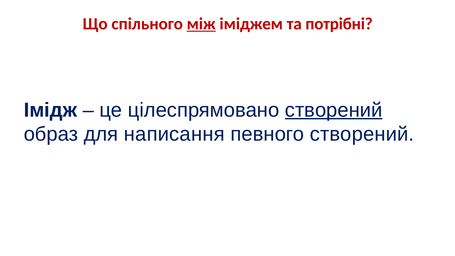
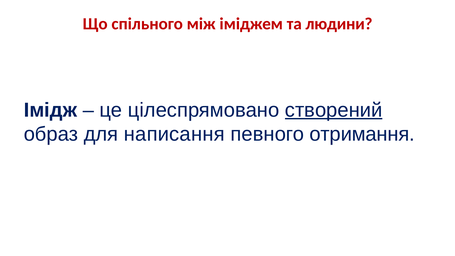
між underline: present -> none
потрібні: потрібні -> людини
певного створений: створений -> отримання
